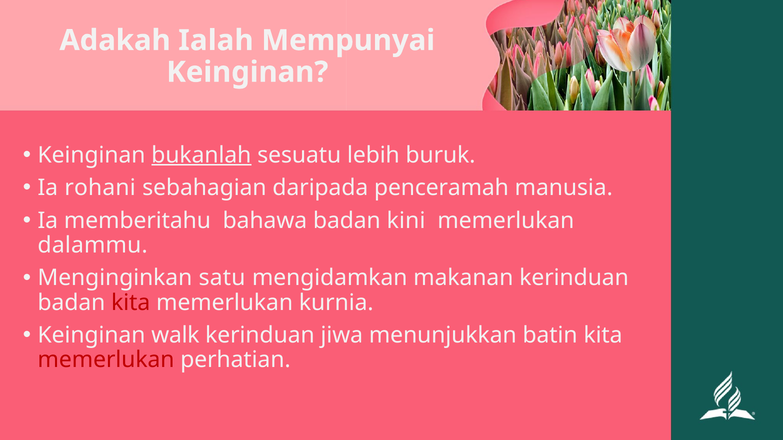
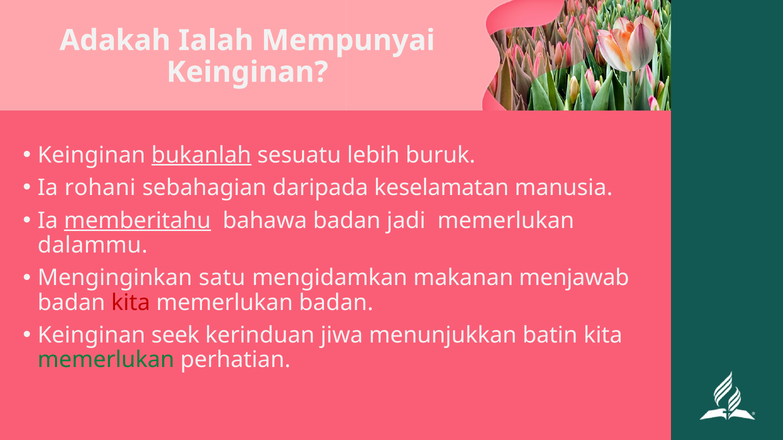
penceramah: penceramah -> keselamatan
memberitahu underline: none -> present
kini: kini -> jadi
makanan kerinduan: kerinduan -> menjawab
memerlukan kurnia: kurnia -> badan
walk: walk -> seek
memerlukan at (106, 360) colour: red -> green
